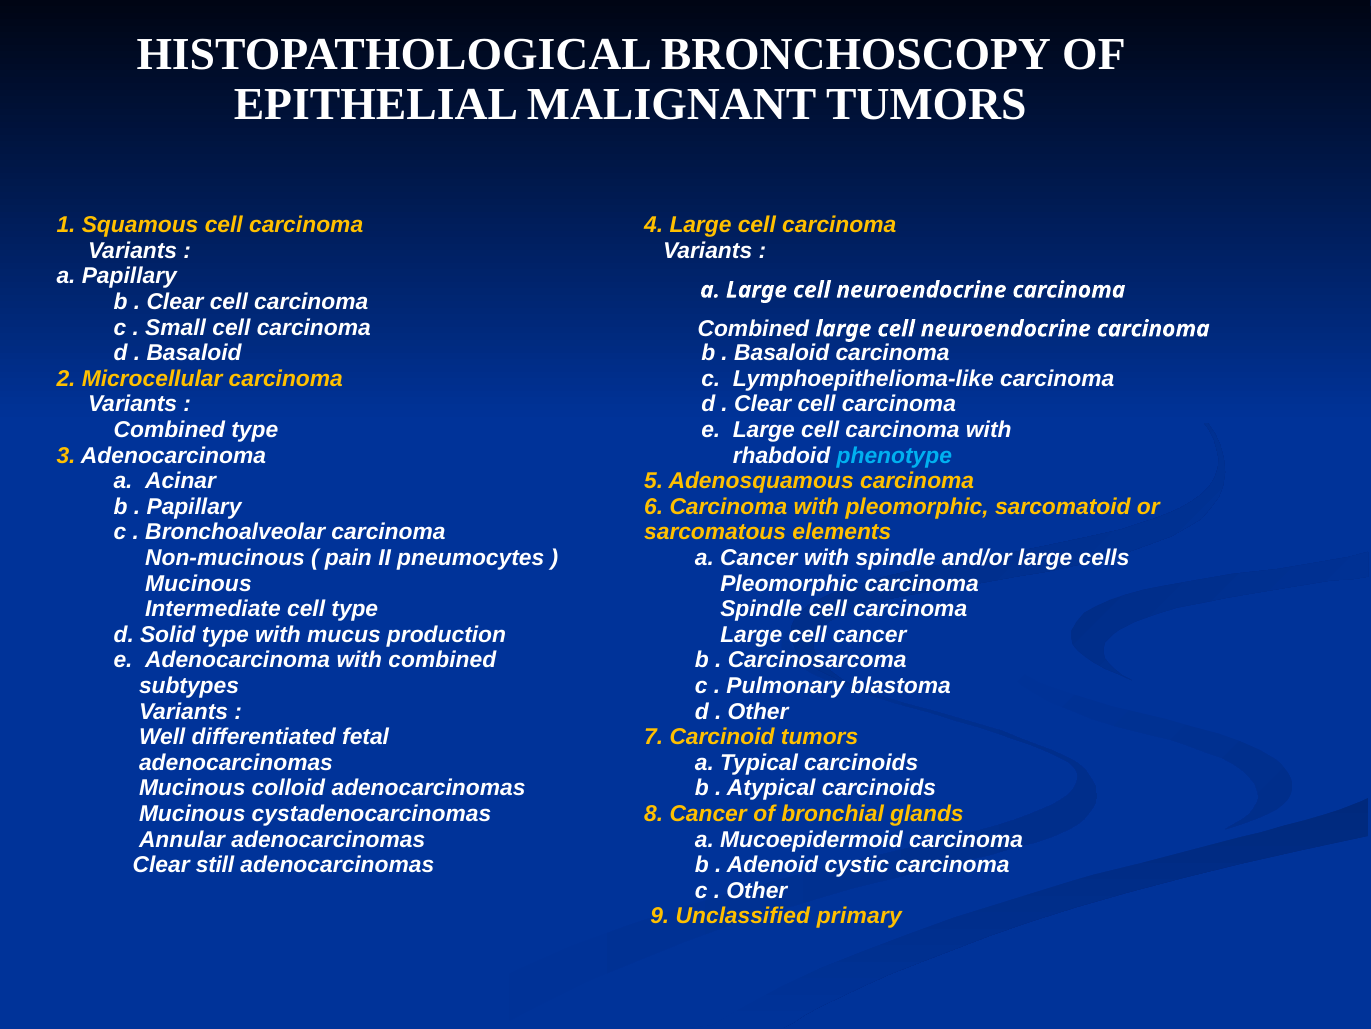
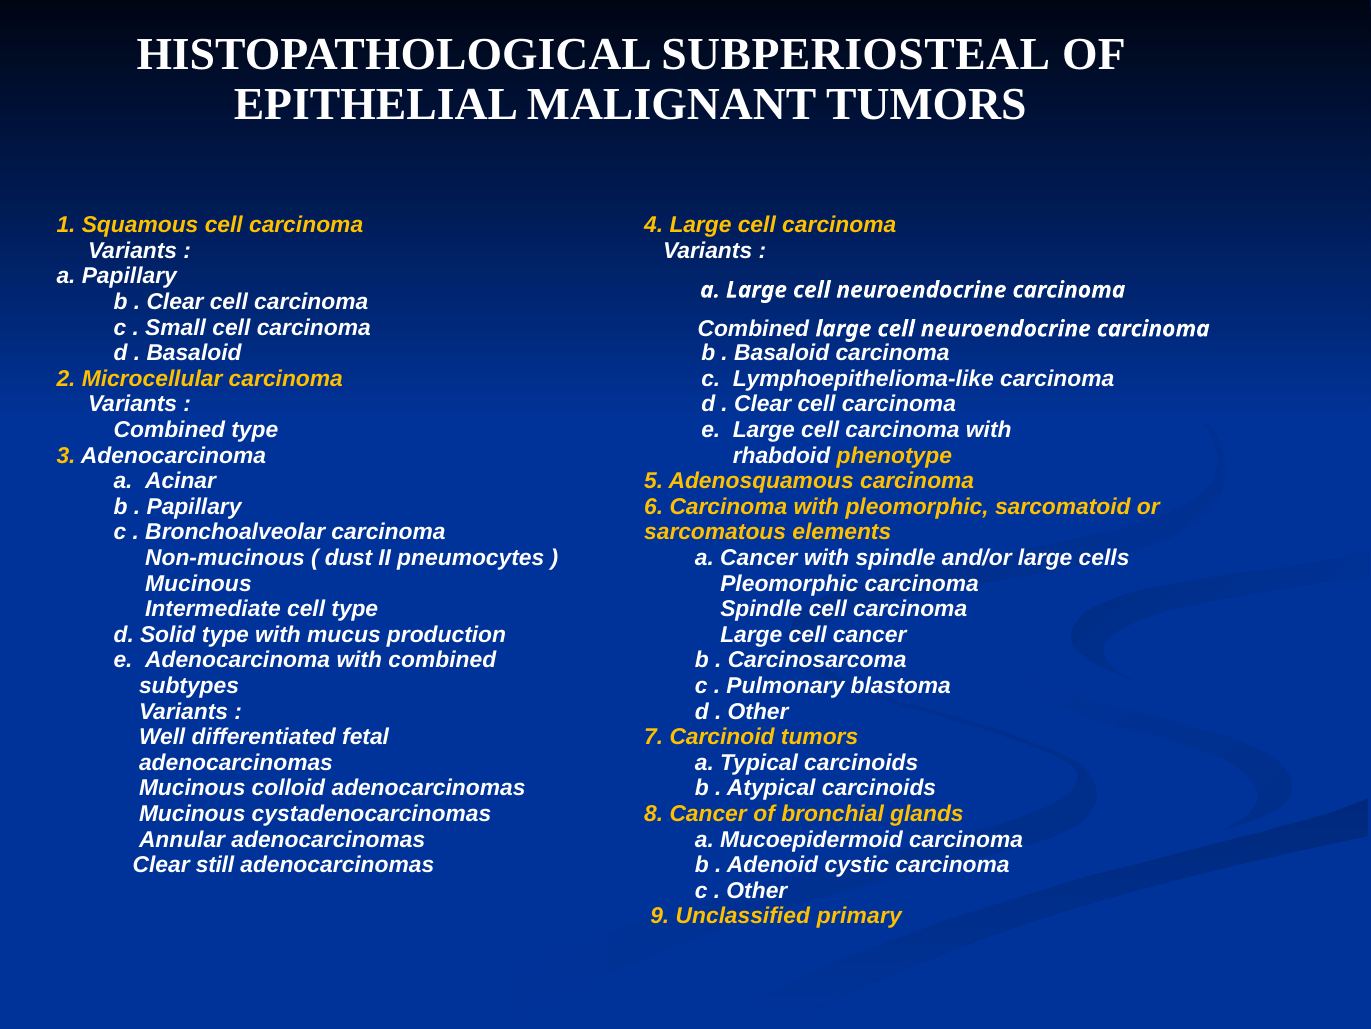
BRONCHOSCOPY: BRONCHOSCOPY -> SUBPERIOSTEAL
phenotype colour: light blue -> yellow
pain: pain -> dust
